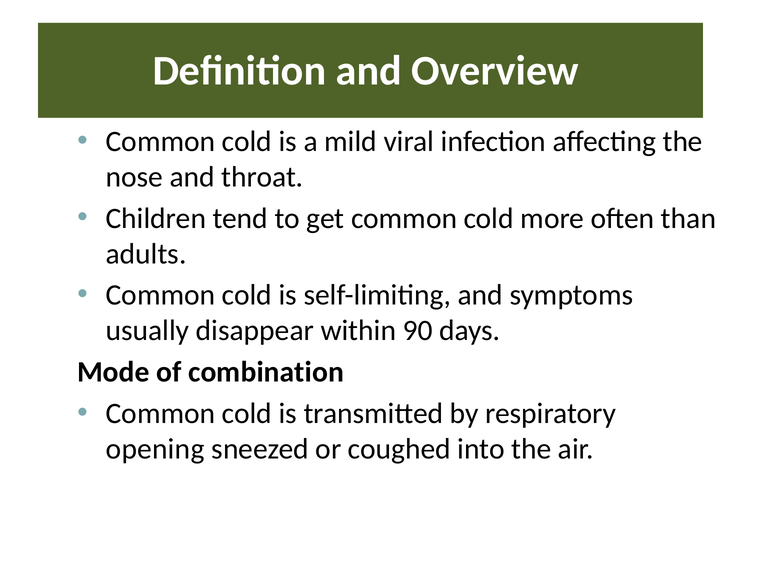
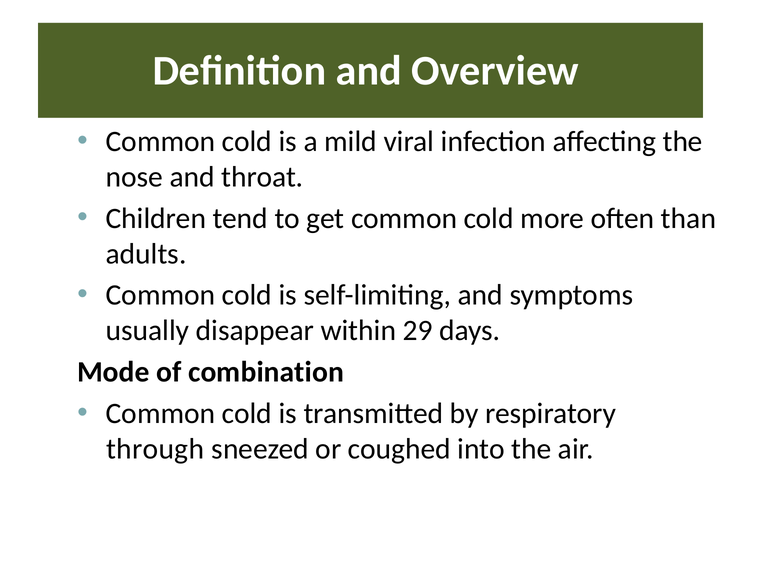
90: 90 -> 29
opening: opening -> through
